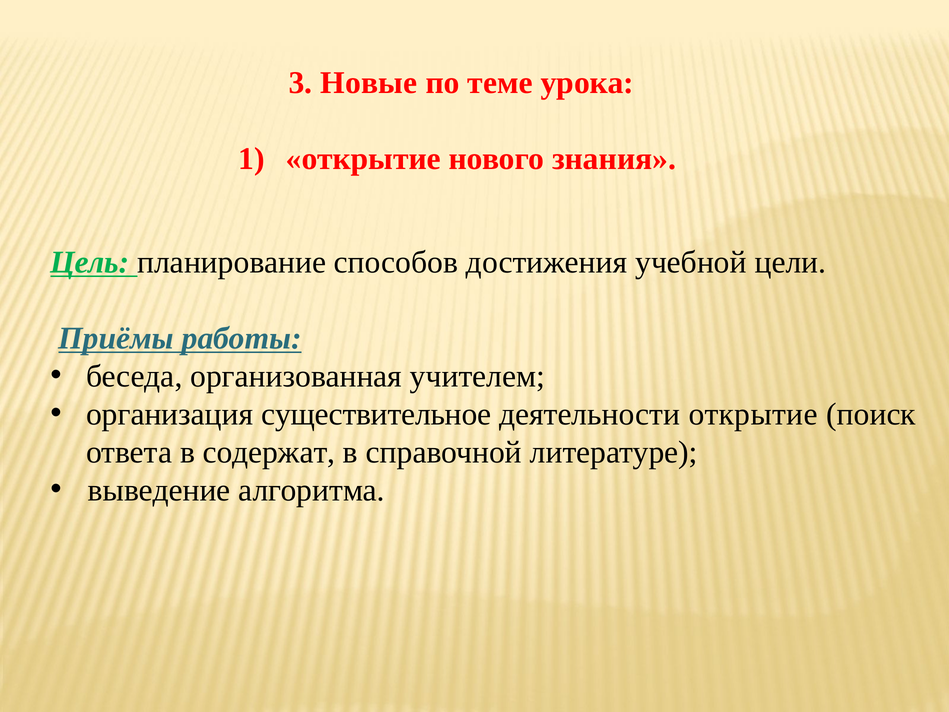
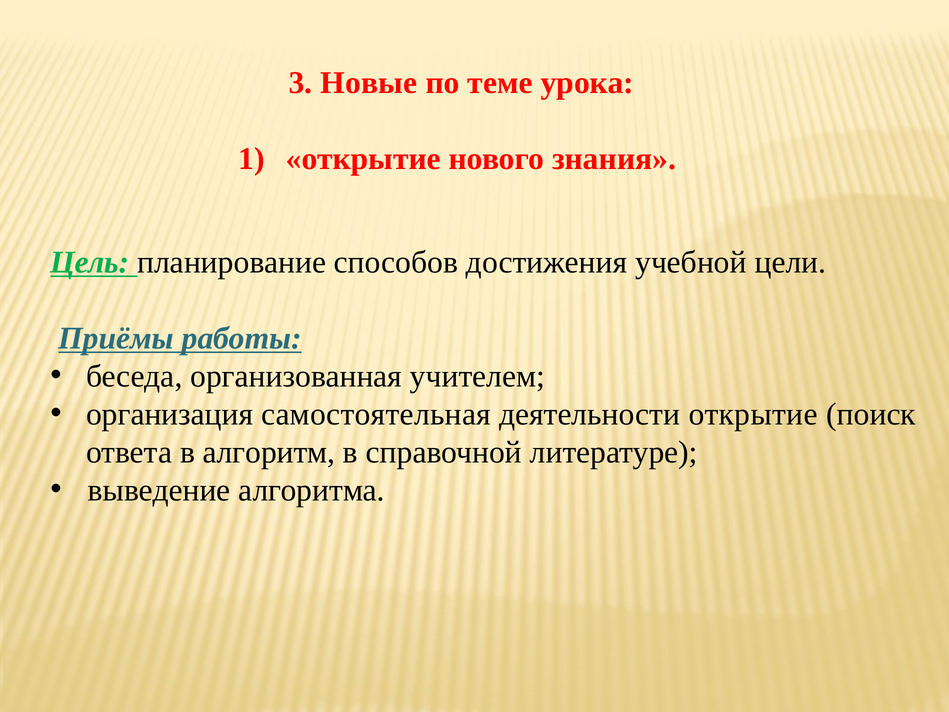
существительное: существительное -> самостоятельная
содержат: содержат -> алгоритм
